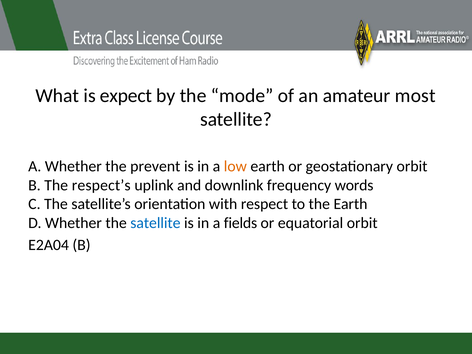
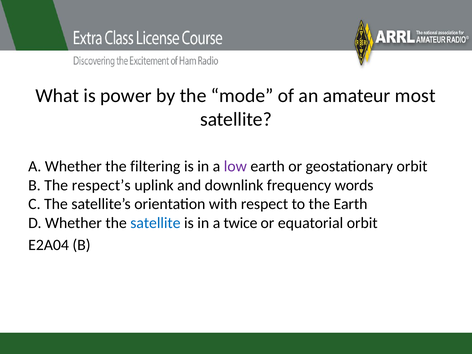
expect: expect -> power
prevent: prevent -> filtering
low colour: orange -> purple
fields: fields -> twice
